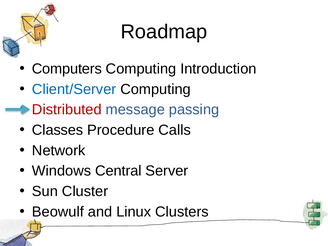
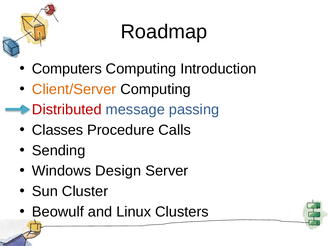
Client/Server colour: blue -> orange
Network: Network -> Sending
Central: Central -> Design
